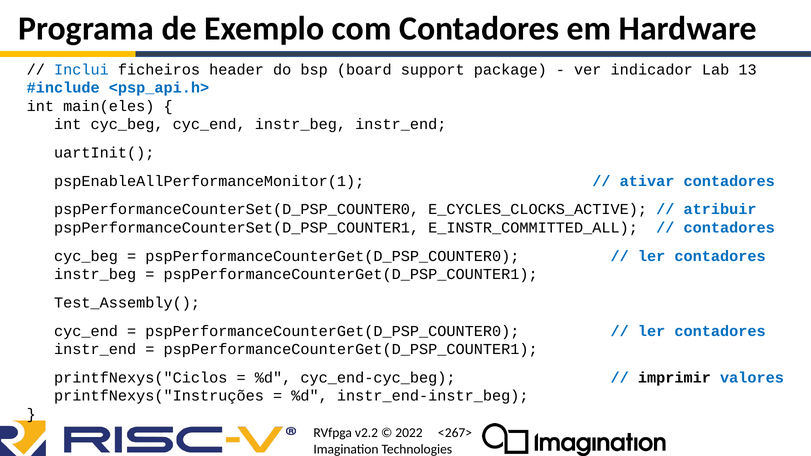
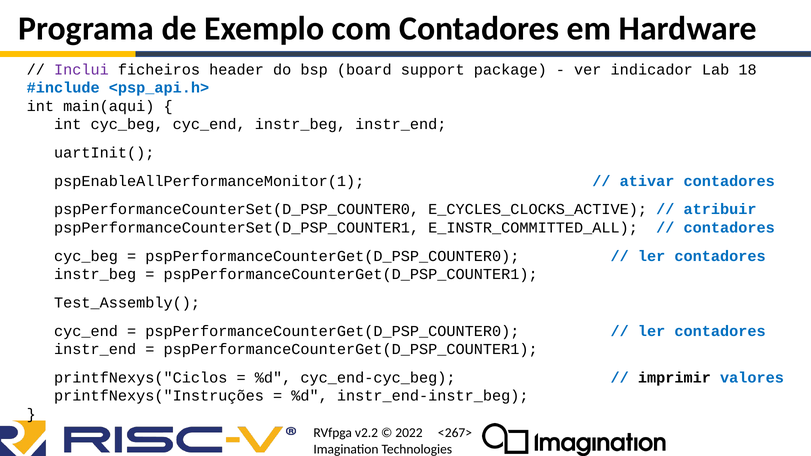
Inclui colour: blue -> purple
13: 13 -> 18
main(eles: main(eles -> main(aqui
